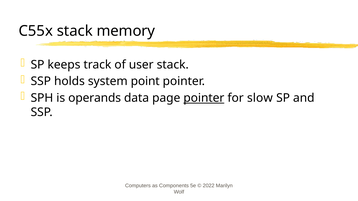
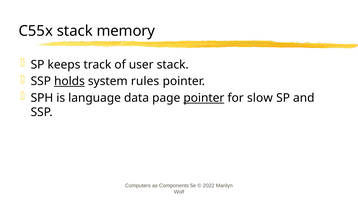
holds underline: none -> present
point: point -> rules
operands: operands -> language
